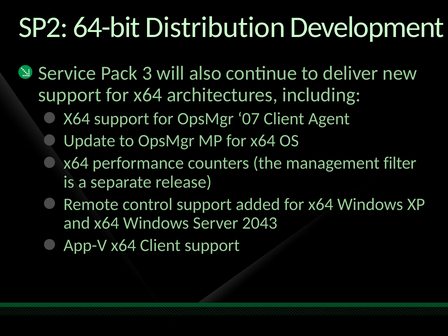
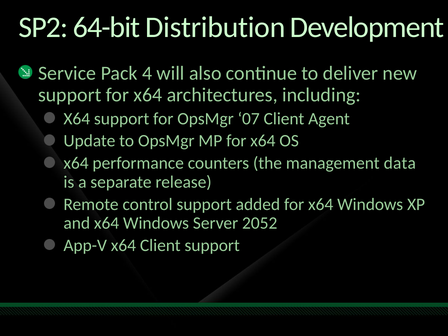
3: 3 -> 4
filter: filter -> data
2043: 2043 -> 2052
